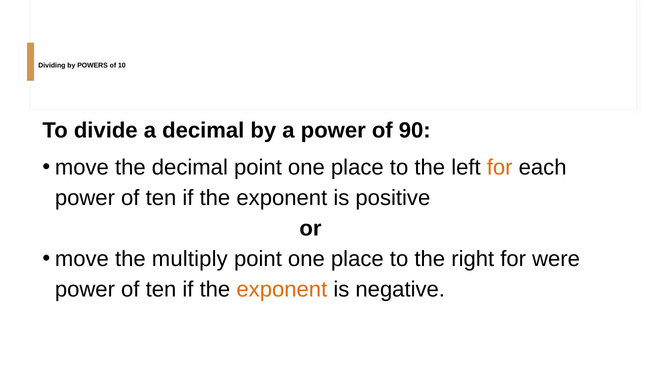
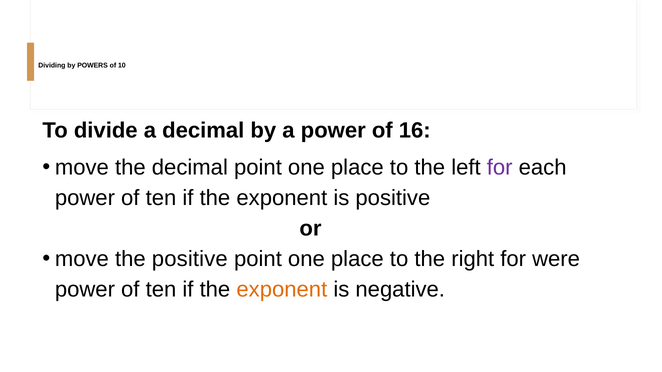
90: 90 -> 16
for at (500, 168) colour: orange -> purple
the multiply: multiply -> positive
